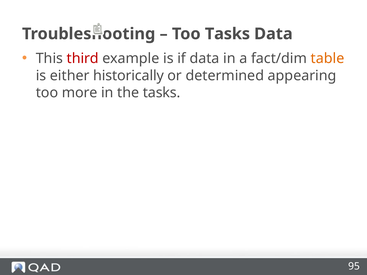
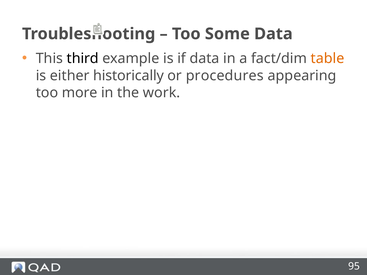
Too Tasks: Tasks -> Some
third colour: red -> black
determined: determined -> procedures
the tasks: tasks -> work
